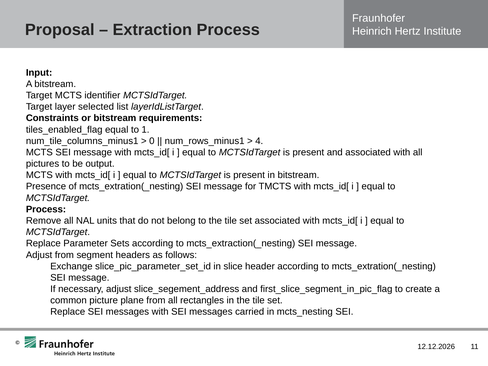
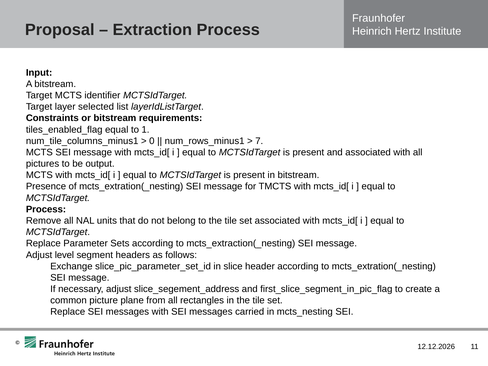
4: 4 -> 7
Adjust from: from -> level
